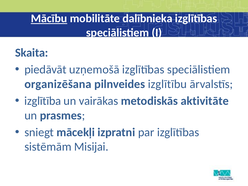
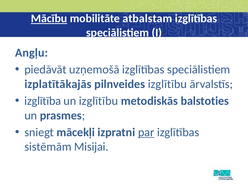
dalībnieka: dalībnieka -> atbalstam
Skaita: Skaita -> Angļu
organizēšana: organizēšana -> izplatītākajās
un vairākas: vairākas -> izglītību
aktivitāte: aktivitāte -> balstoties
par underline: none -> present
